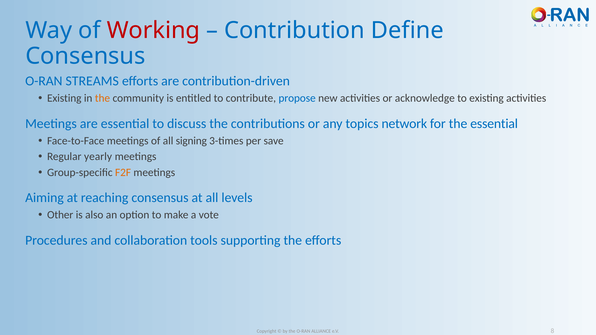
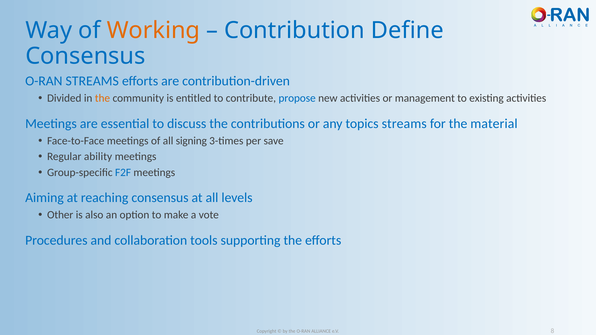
Working colour: red -> orange
Existing at (64, 98): Existing -> Divided
acknowledge: acknowledge -> management
topics network: network -> streams
the essential: essential -> material
yearly: yearly -> ability
F2F colour: orange -> blue
